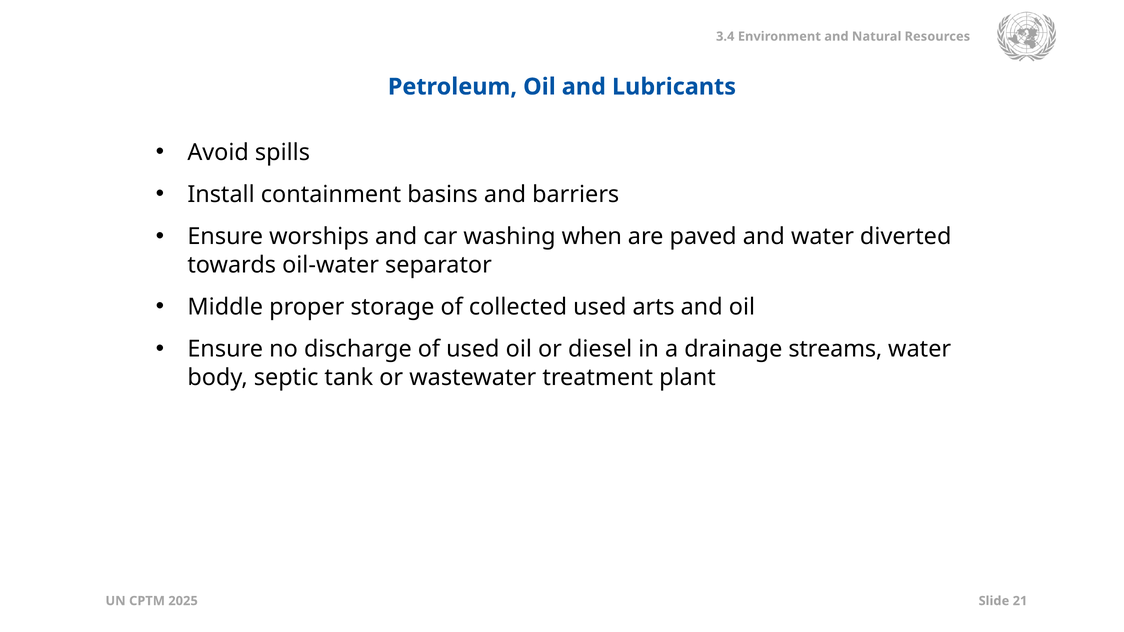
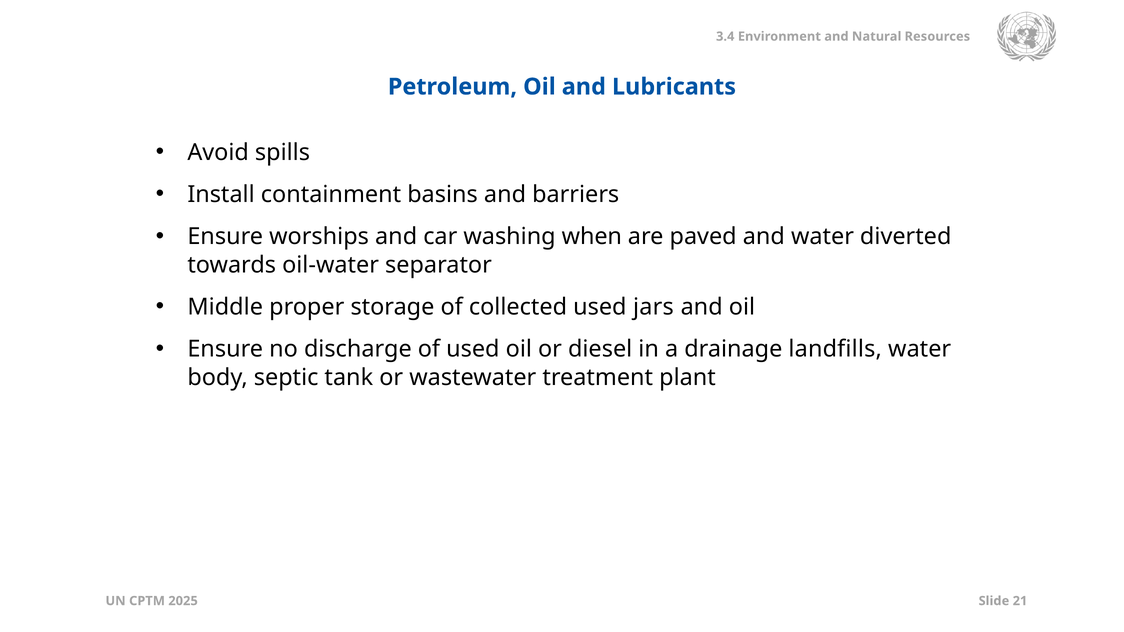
arts: arts -> jars
streams: streams -> landfills
